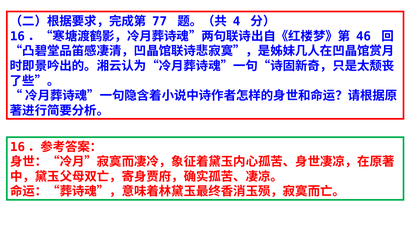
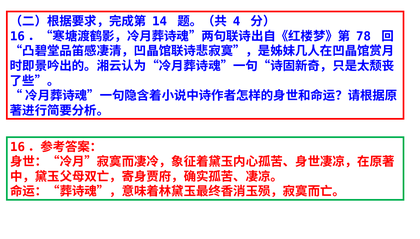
77: 77 -> 14
46: 46 -> 78
